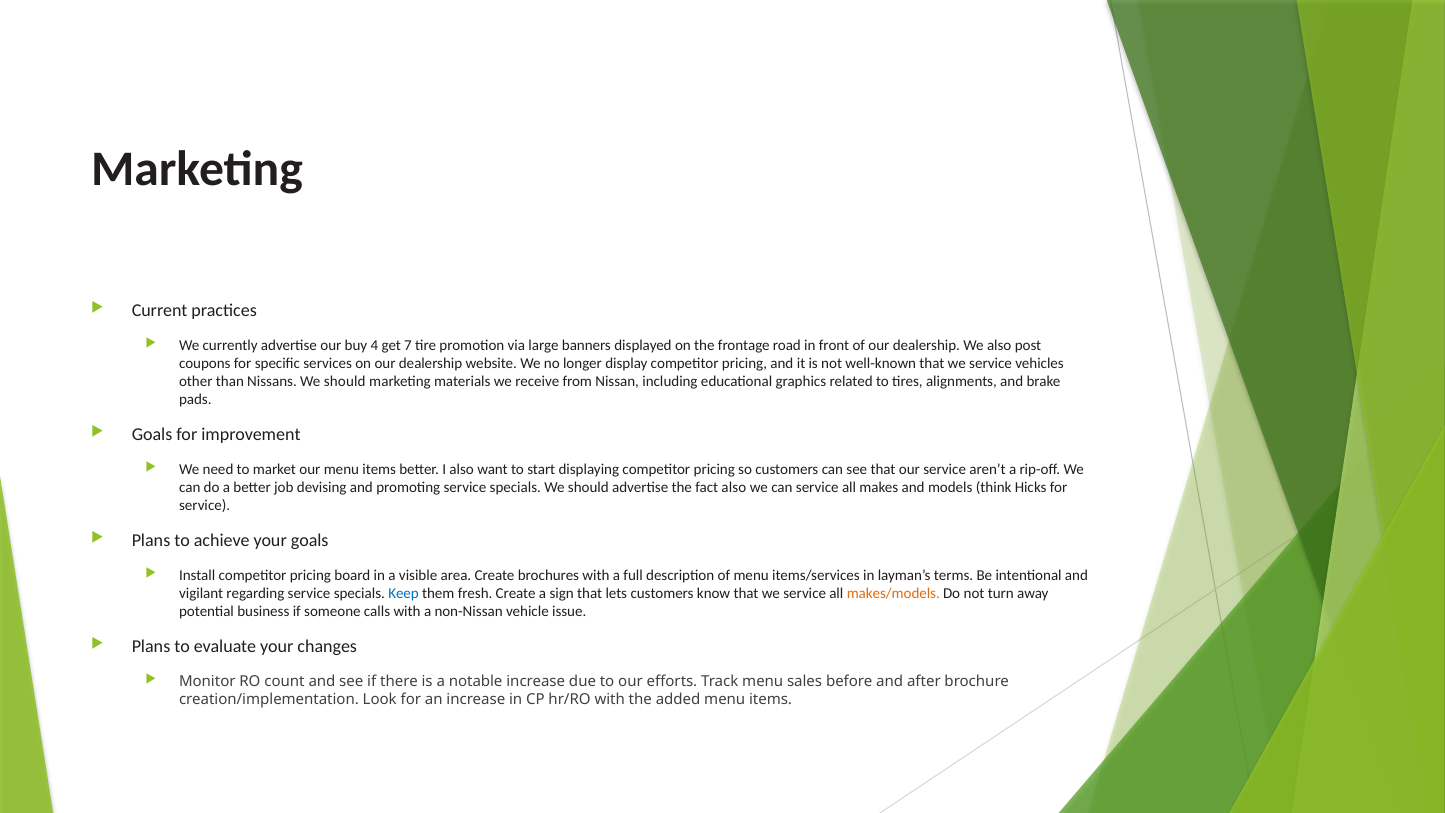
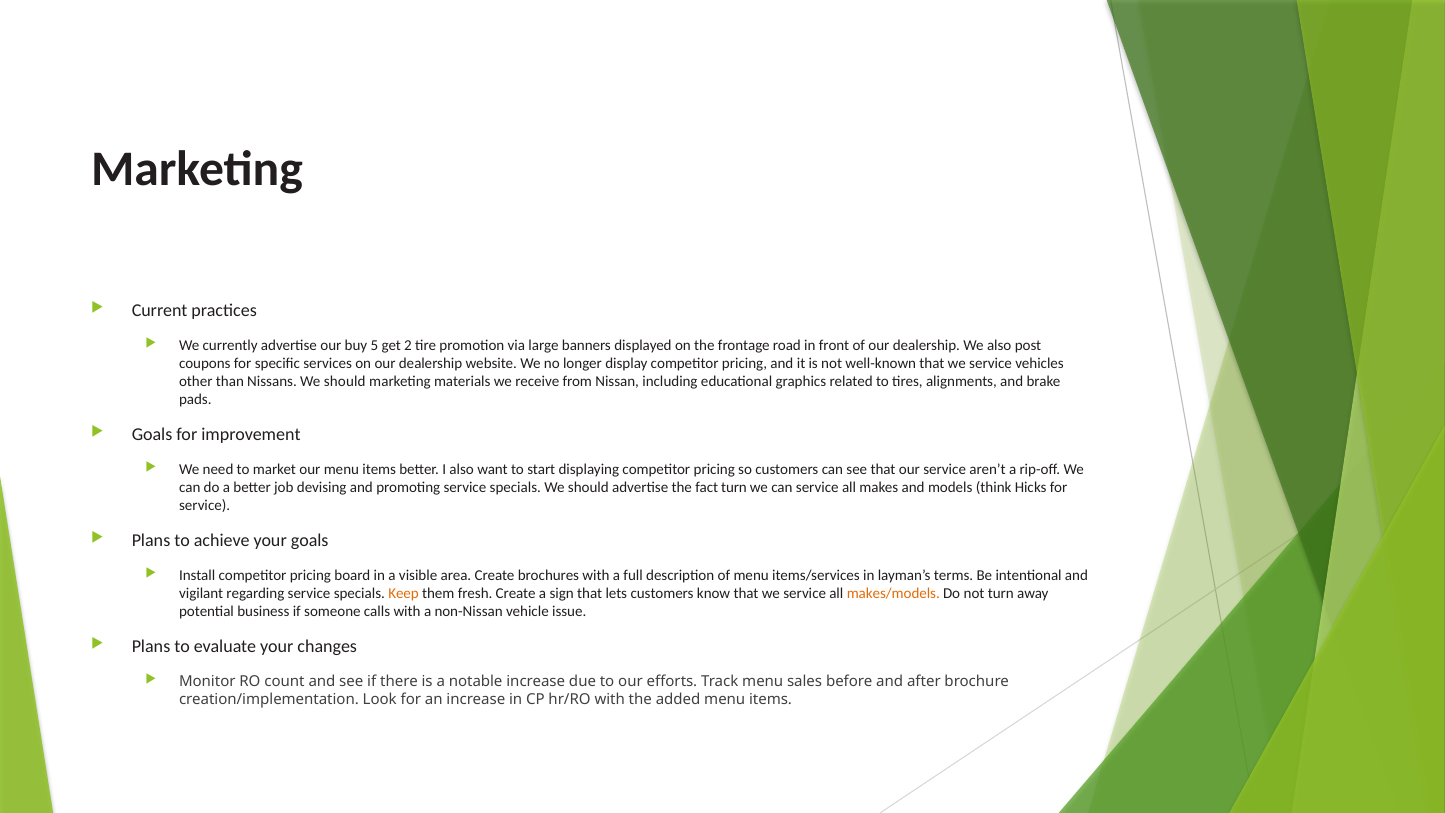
4: 4 -> 5
7: 7 -> 2
fact also: also -> turn
Keep colour: blue -> orange
